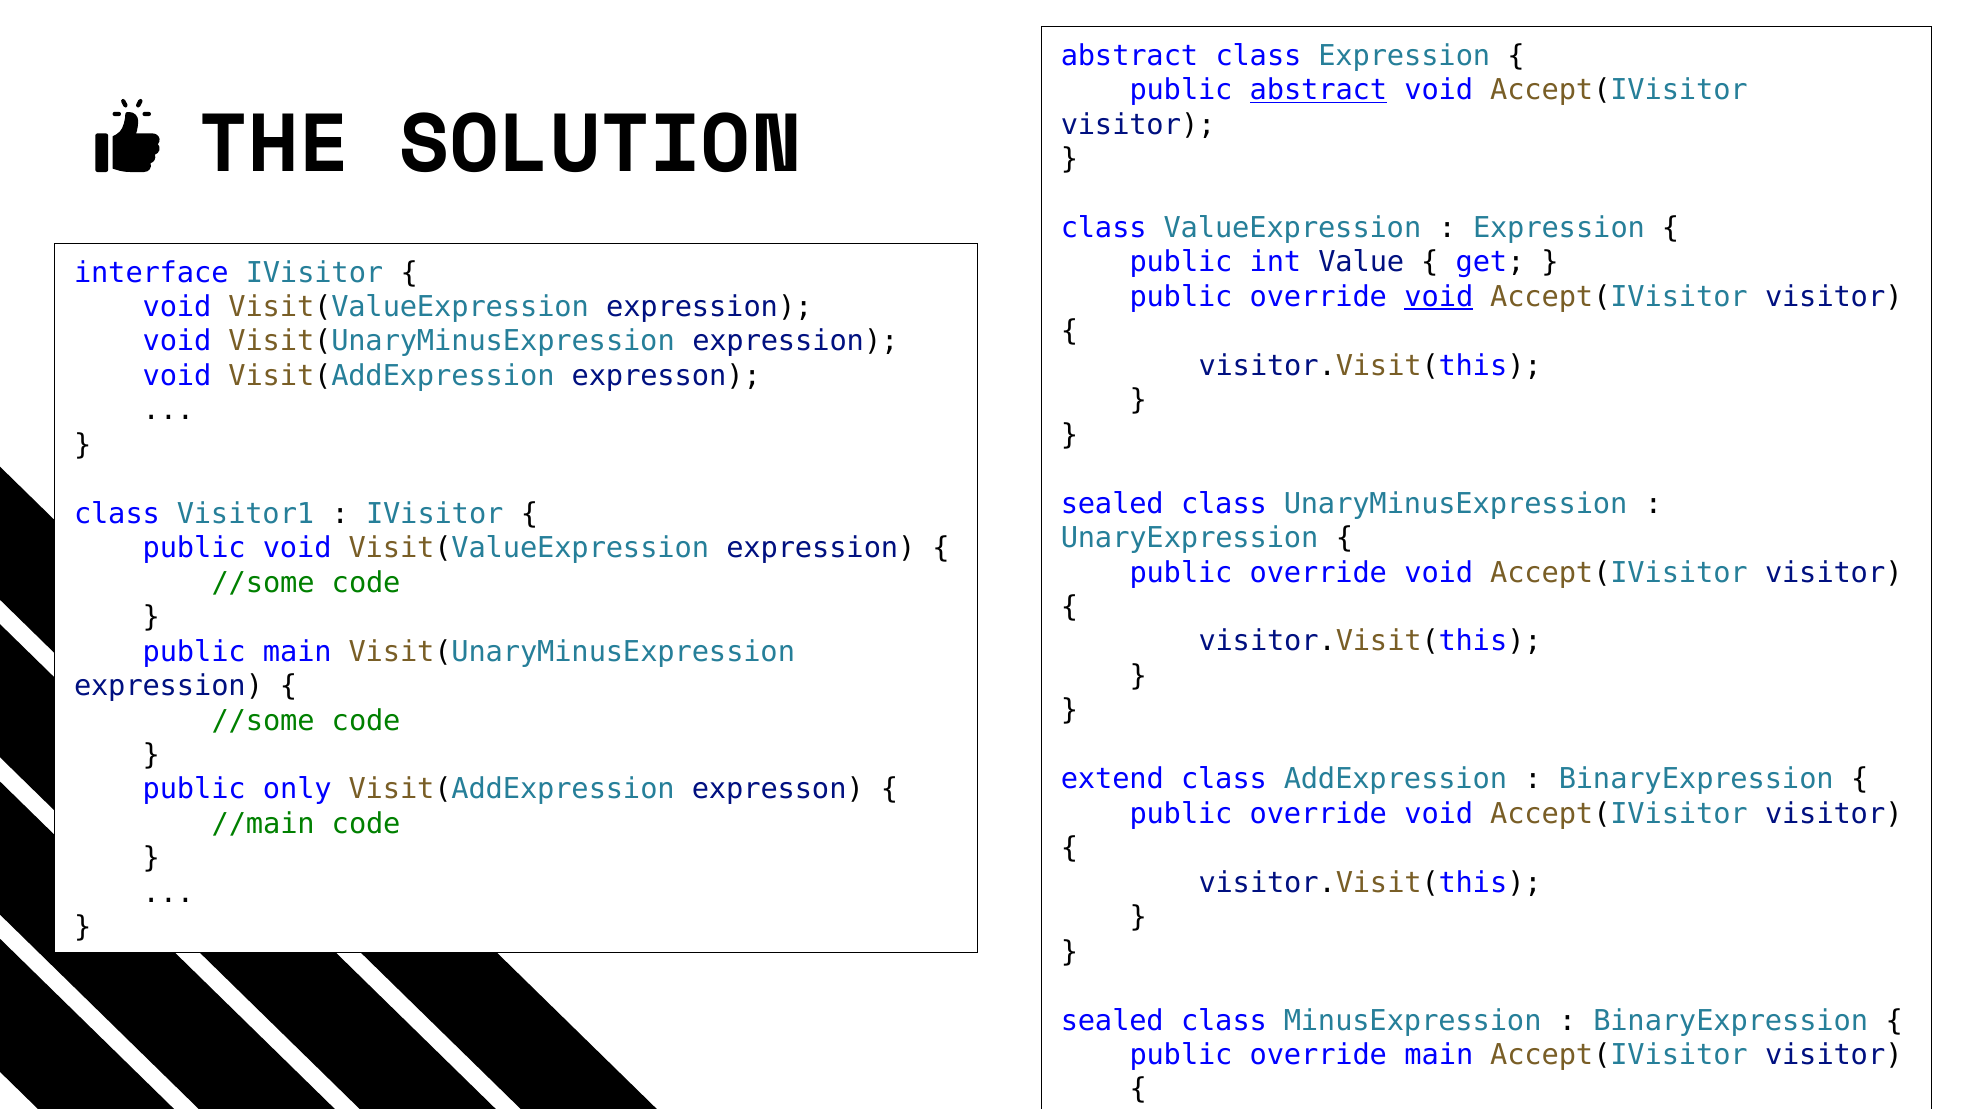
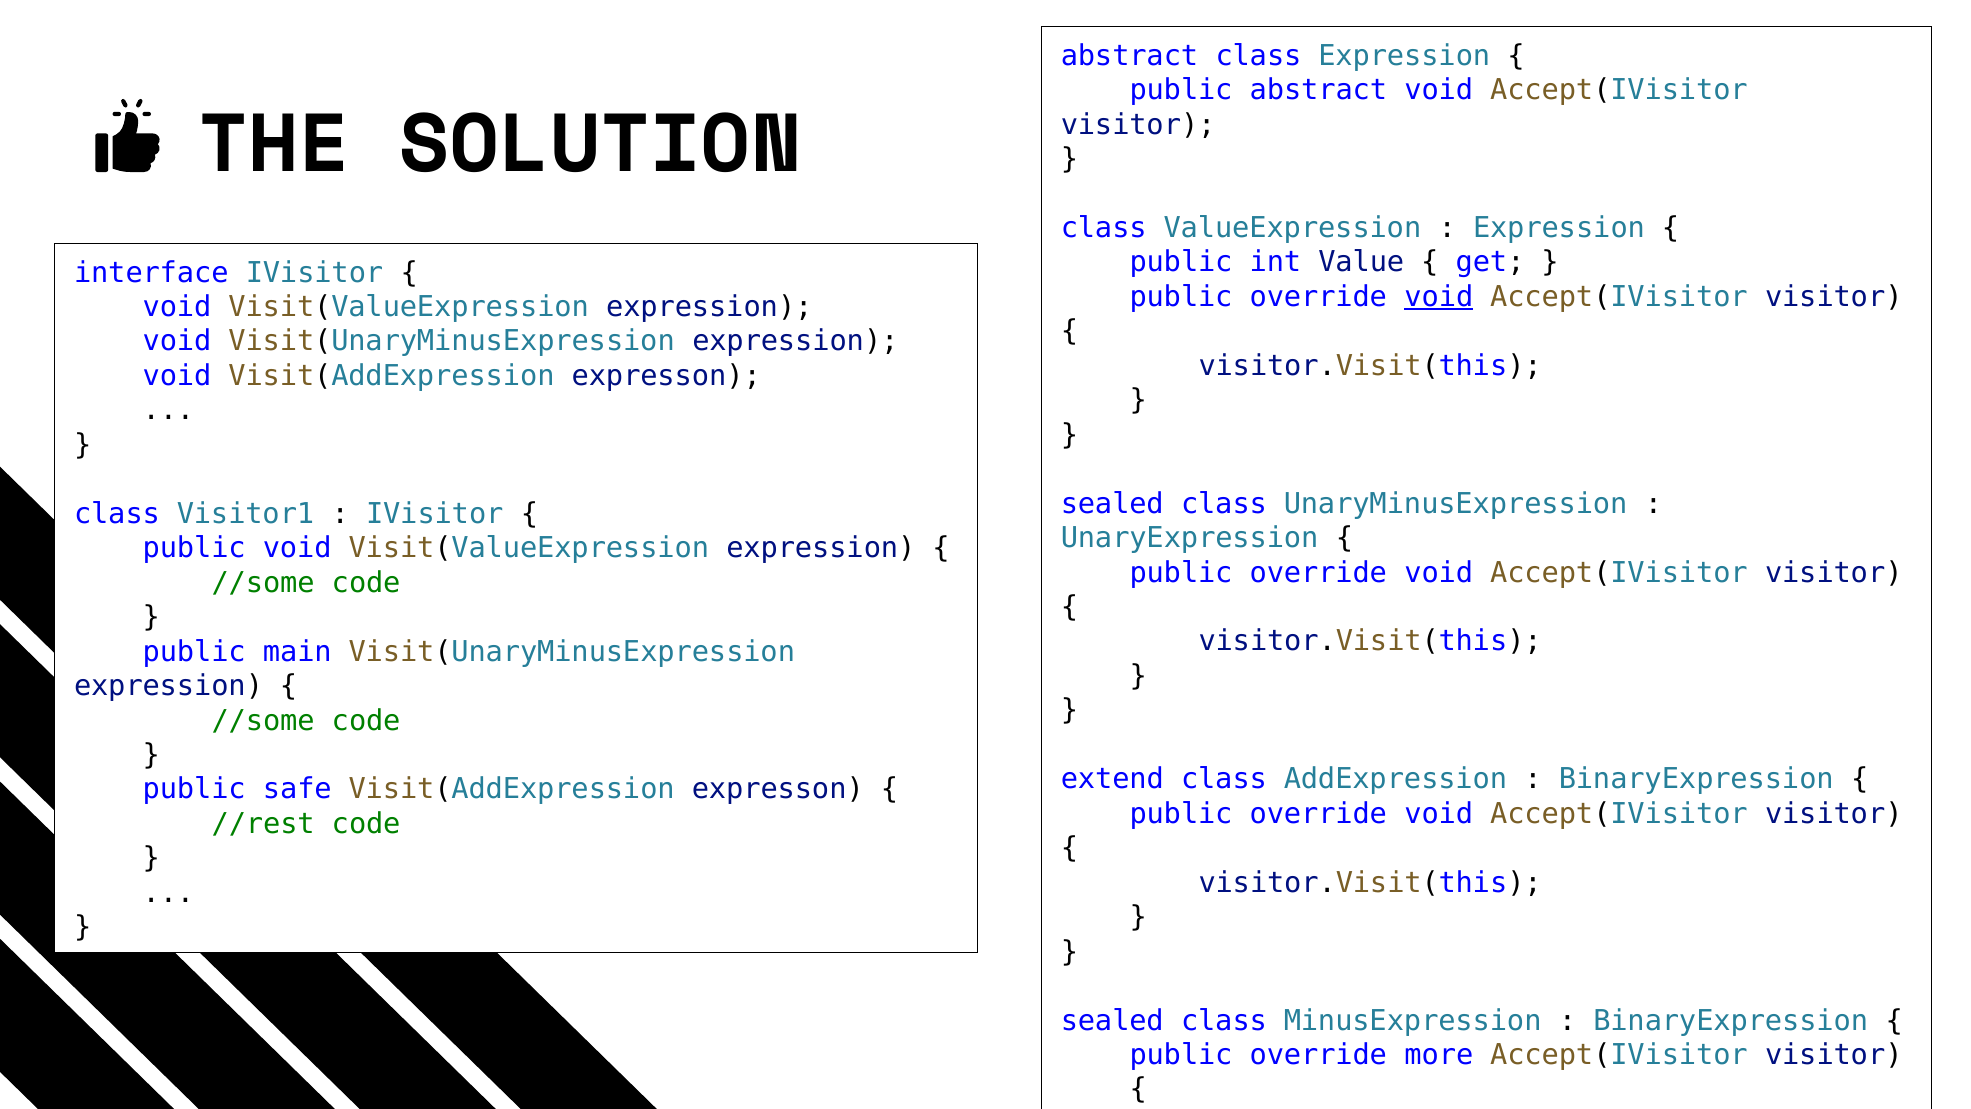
abstract at (1318, 90) underline: present -> none
only: only -> safe
//main: //main -> //rest
override main: main -> more
